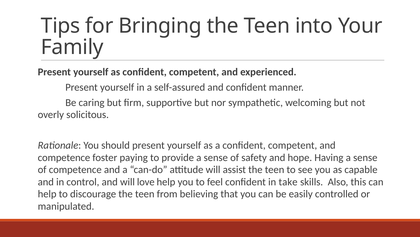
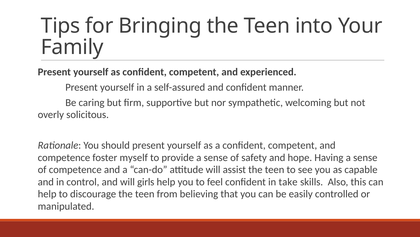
paying: paying -> myself
love: love -> girls
